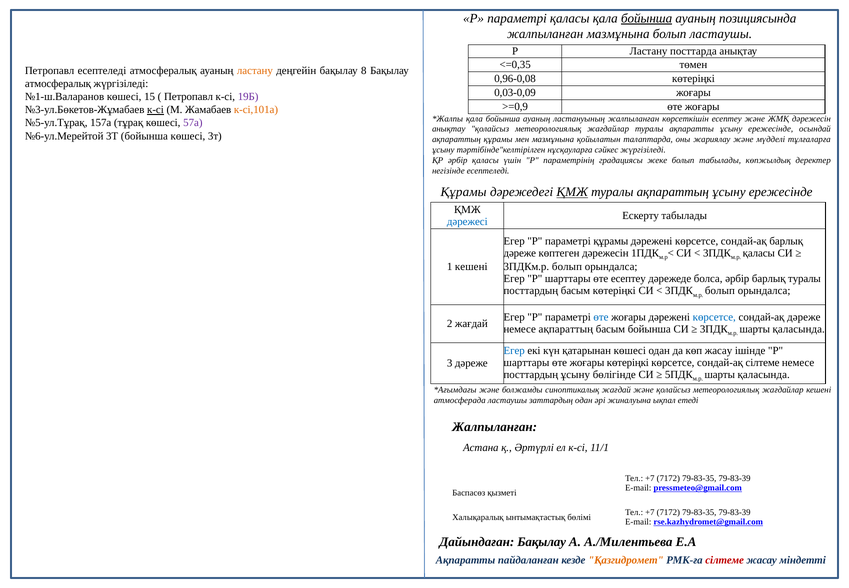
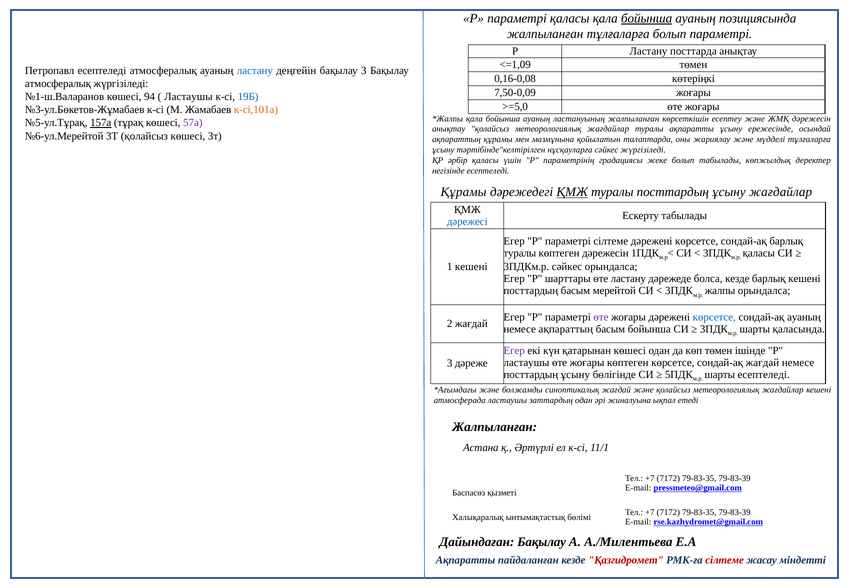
жалпыланған мазмұнына: мазмұнына -> тұлғаларға
болып ластаушы: ластаушы -> параметрі
<=0,35: <=0,35 -> <=1,09
ластану at (255, 70) colour: orange -> blue
бақылау 8: 8 -> 3
0,96-0,08: 0,96-0,08 -> 0,16-0,08
0,03-0,09: 0,03-0,09 -> 7,50-0,09
15: 15 -> 94
Петропавл at (188, 97): Петропавл -> Ластаушы
19Б colour: purple -> blue
>=0,9: >=0,9 -> >=5,0
к-сі at (155, 110) underline: present -> none
157а underline: none -> present
3Т бойынша: бойынша -> қолайсыз
туралы ақпараттың: ақпараттың -> посттардың
ережесінде at (781, 192): ережесінде -> жағдайлар
параметрі құрамы: құрамы -> сілтеме
дәреже at (520, 253): дәреже -> туралы
3ПДКм.р болып: болып -> сәйкес
өте есептеу: есептеу -> ластану
болса әрбір: әрбір -> кезде
барлық туралы: туралы -> кешені
басым көтеріңкі: көтеріңкі -> мерейтой
болып at (720, 291): болып -> жалпы
өте at (601, 317) colour: blue -> purple
сондай-ақ дәреже: дәреже -> ауаның
Егер at (514, 350) colour: blue -> purple
көп жасау: жасау -> төмен
шарттары at (526, 362): шарттары -> ластаушы
жоғары көтеріңкі: көтеріңкі -> көптеген
сондай-ақ сілтеме: сілтеме -> жағдай
қаласында at (764, 374): қаласында -> есептеледі
Қазгидромет colour: orange -> red
